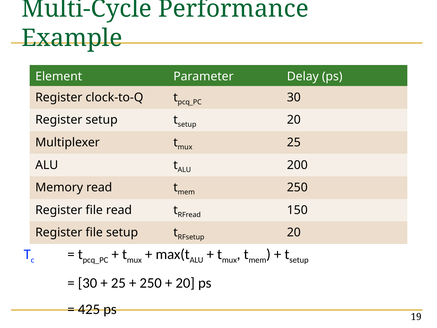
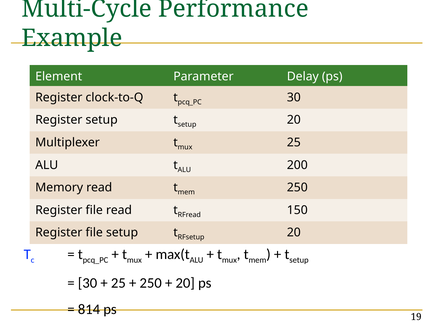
425: 425 -> 814
